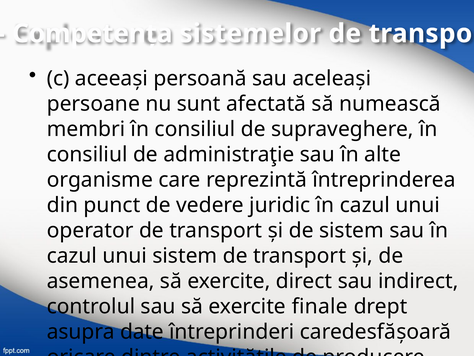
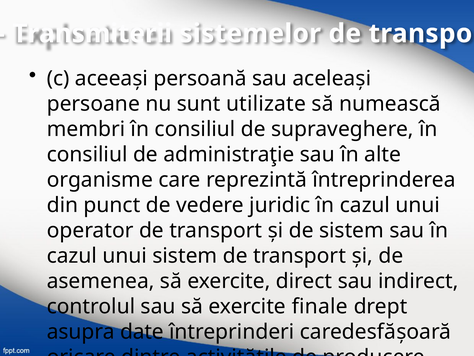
Competenţa: Competenţa -> Transmiterii
afectată: afectată -> utilizate
